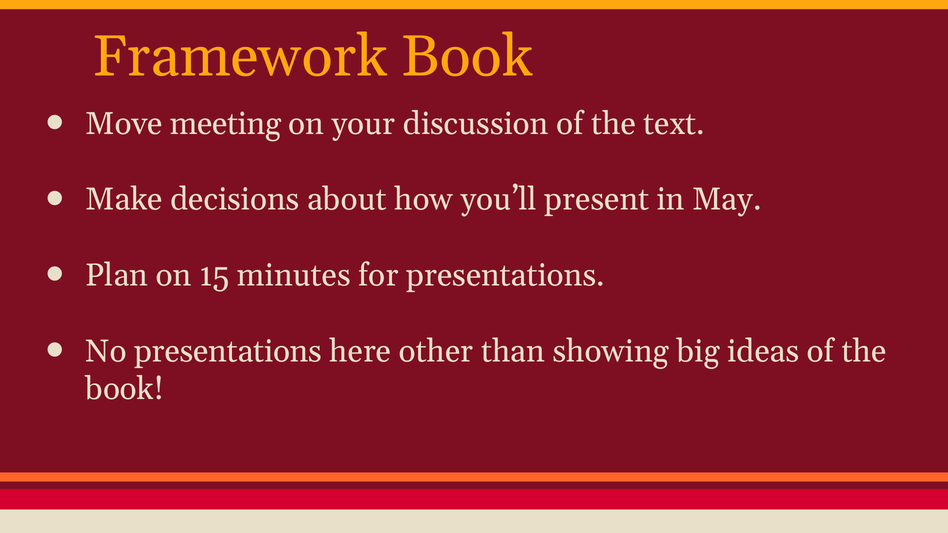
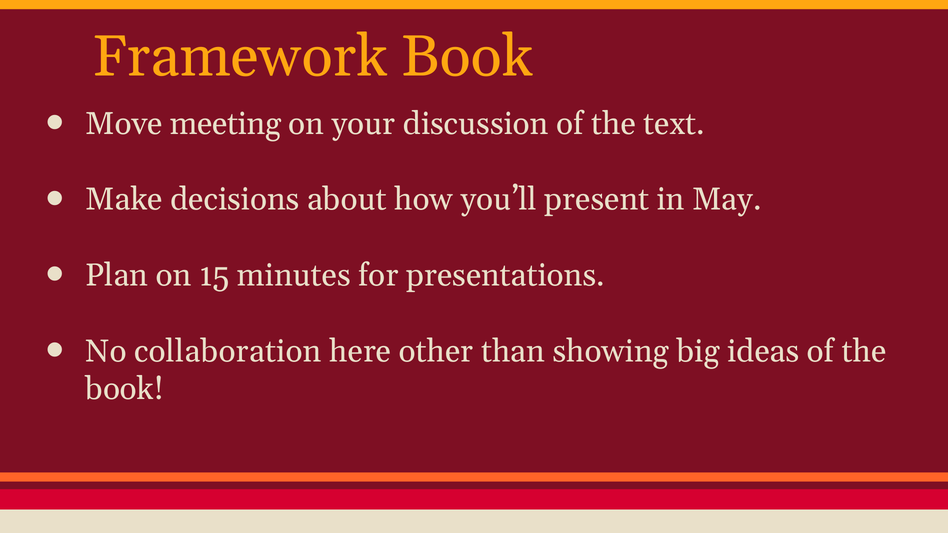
No presentations: presentations -> collaboration
